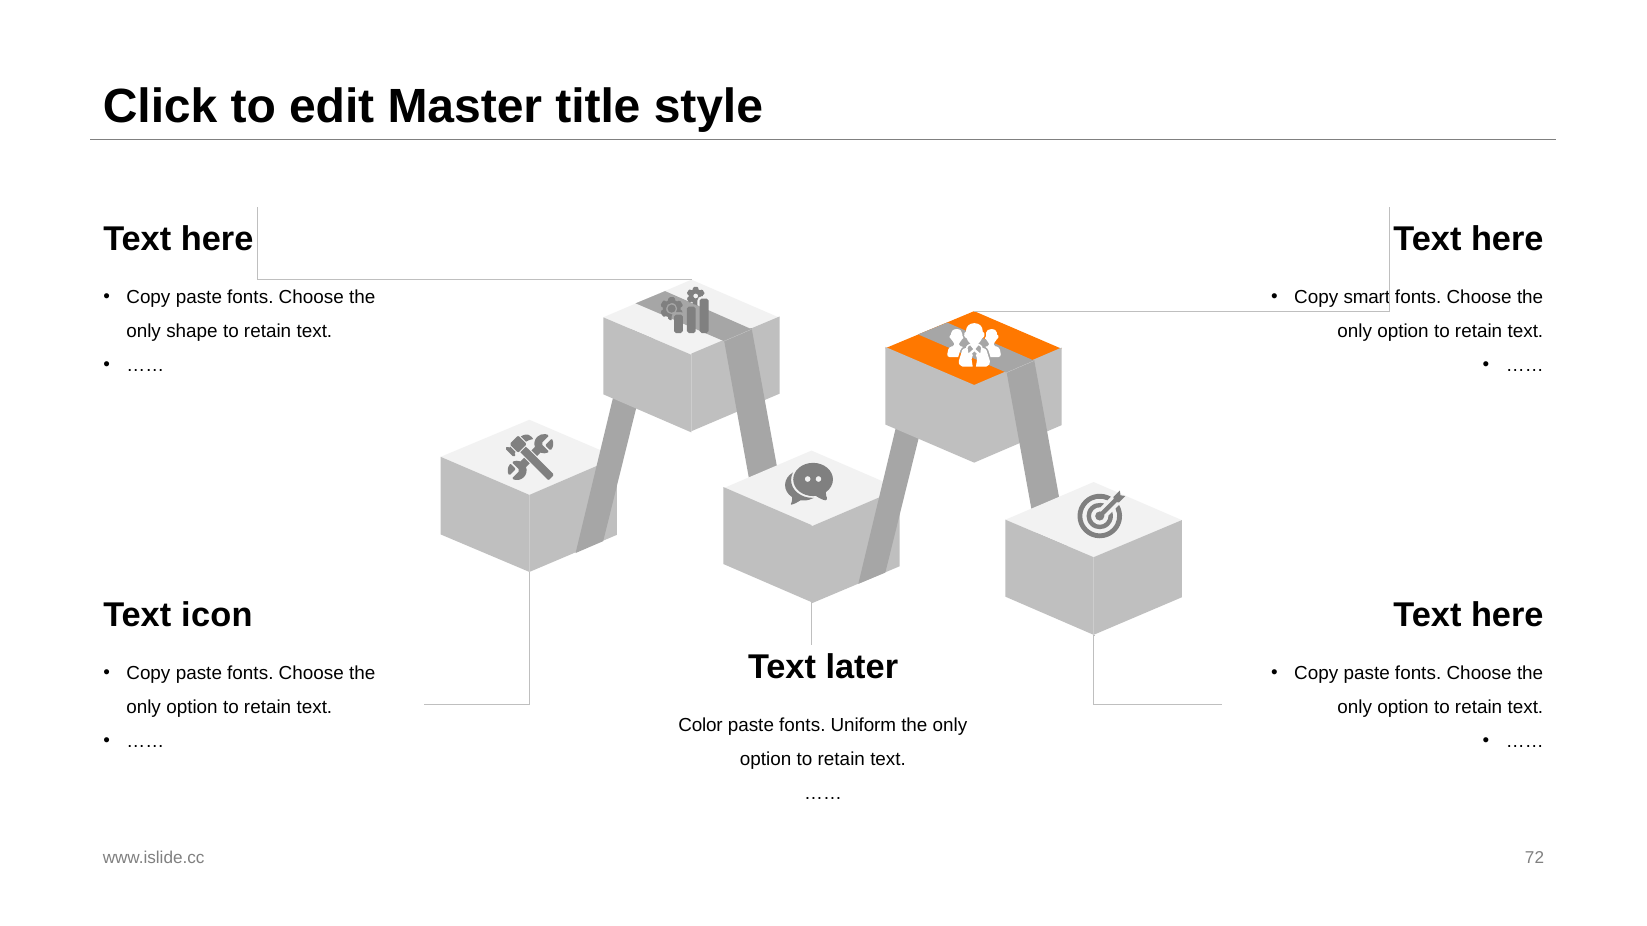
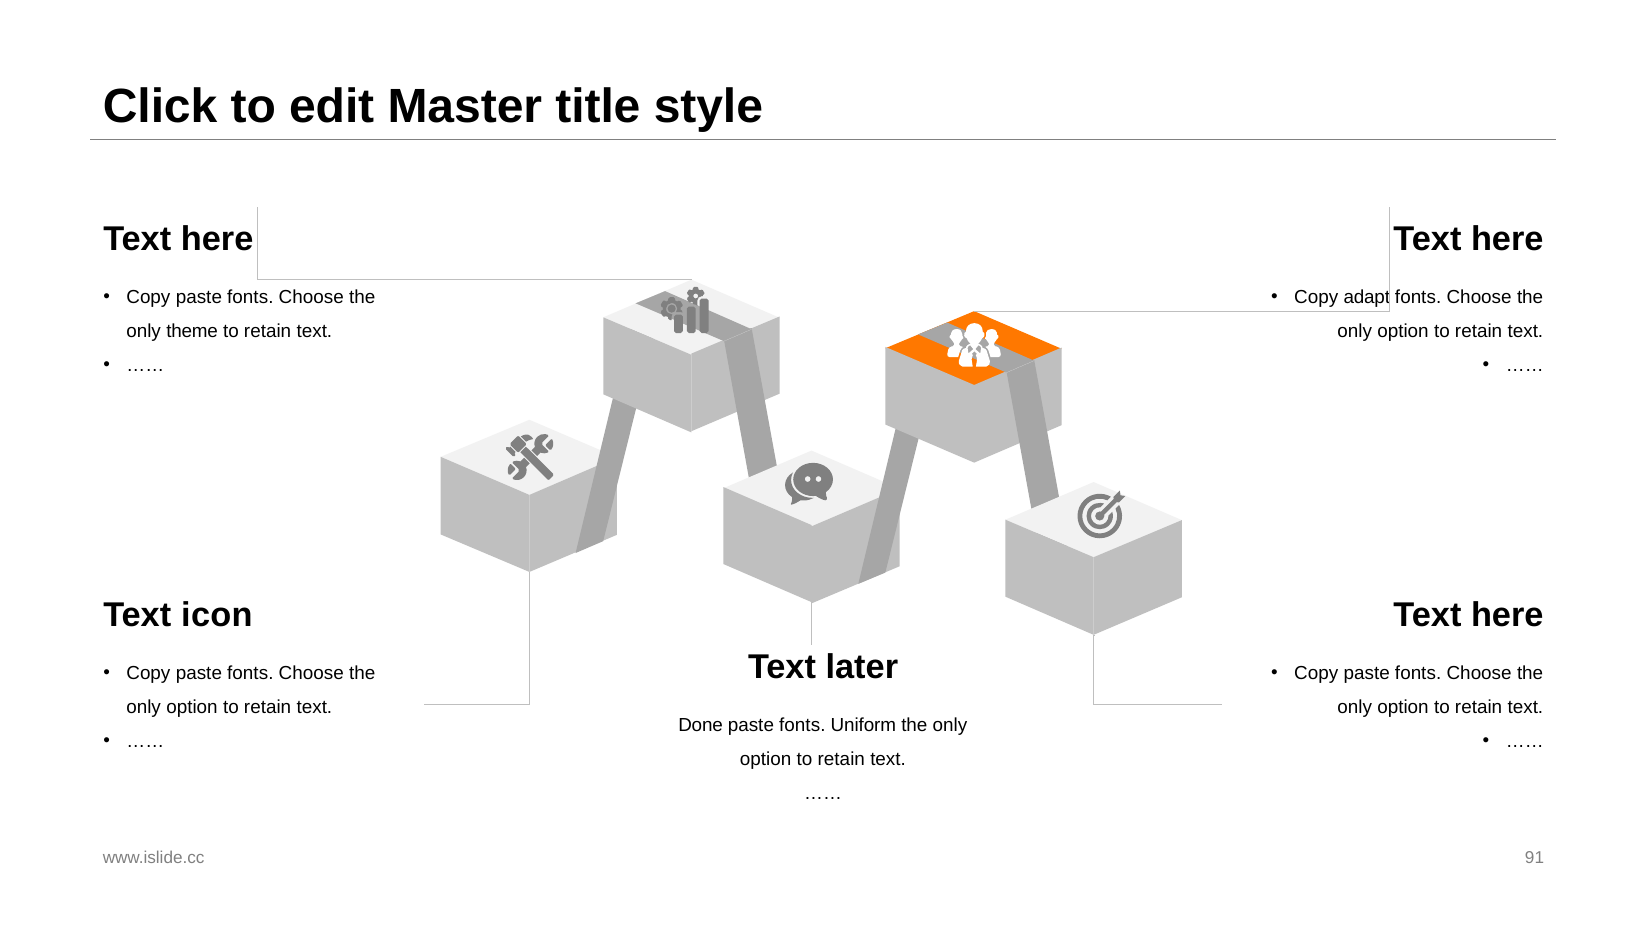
smart: smart -> adapt
shape: shape -> theme
Color: Color -> Done
72: 72 -> 91
